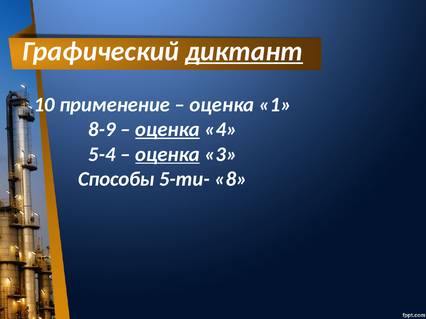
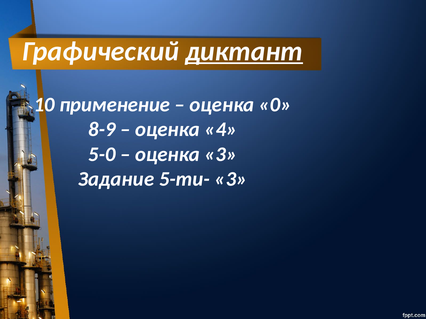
1: 1 -> 0
оценка at (168, 130) underline: present -> none
5-4: 5-4 -> 5-0
оценка at (168, 155) underline: present -> none
Способы: Способы -> Задание
5-ти- 8: 8 -> 3
